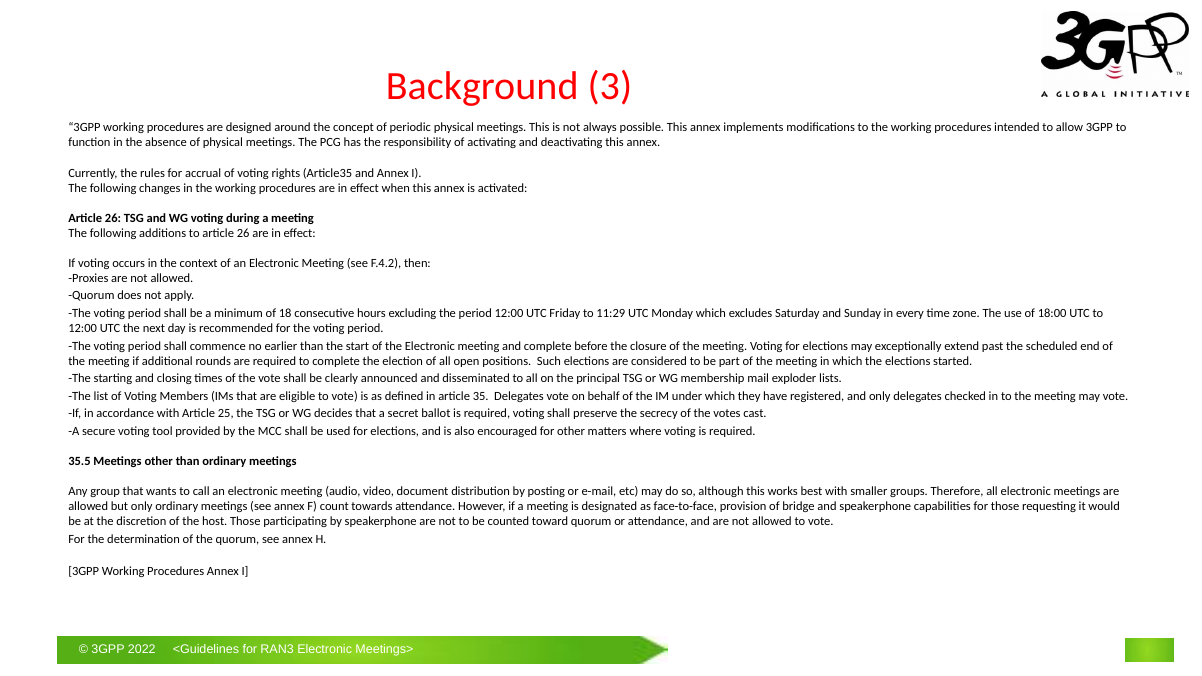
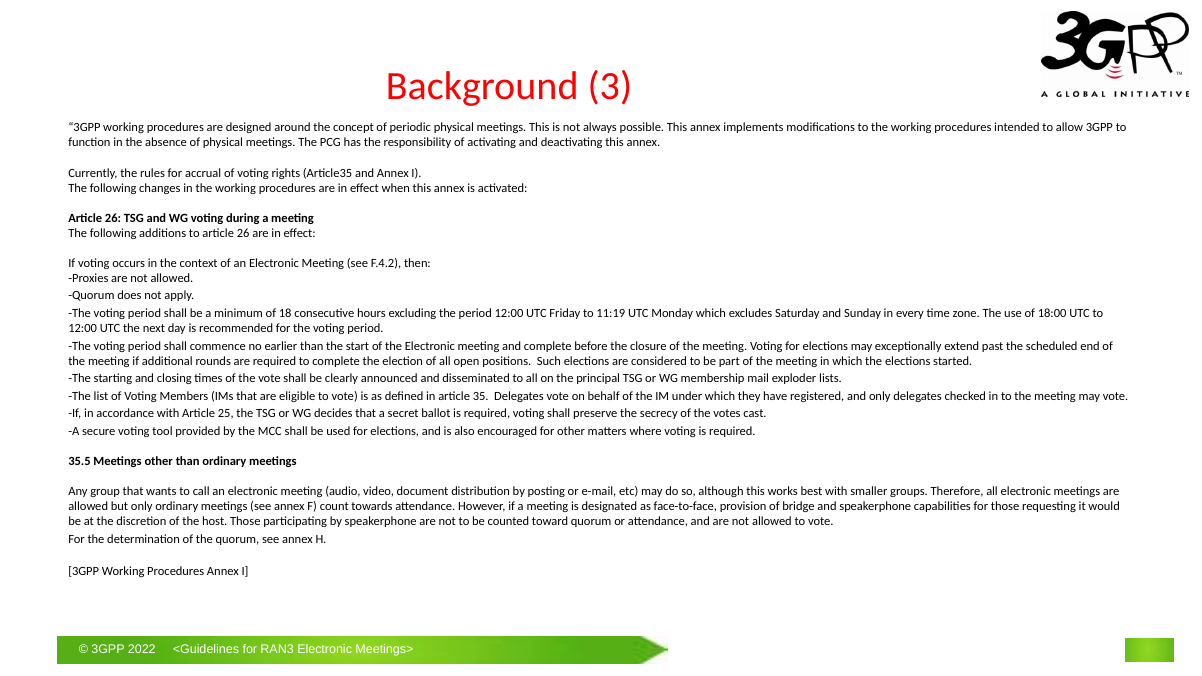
11:29: 11:29 -> 11:19
